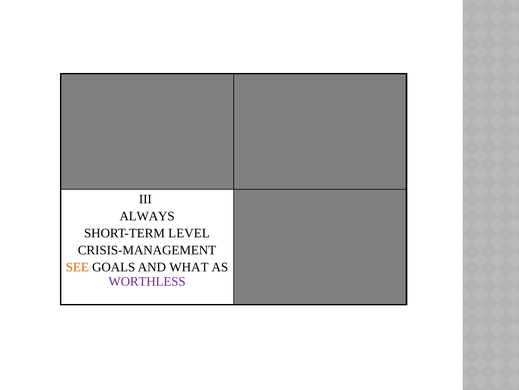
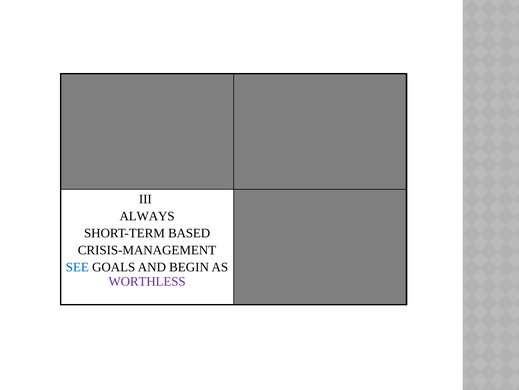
LEVEL: LEVEL -> BASED
SEE colour: orange -> blue
WHAT: WHAT -> BEGIN
